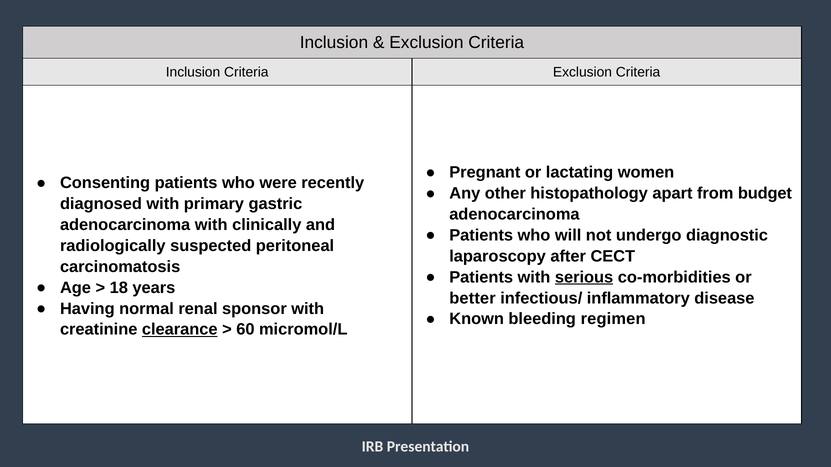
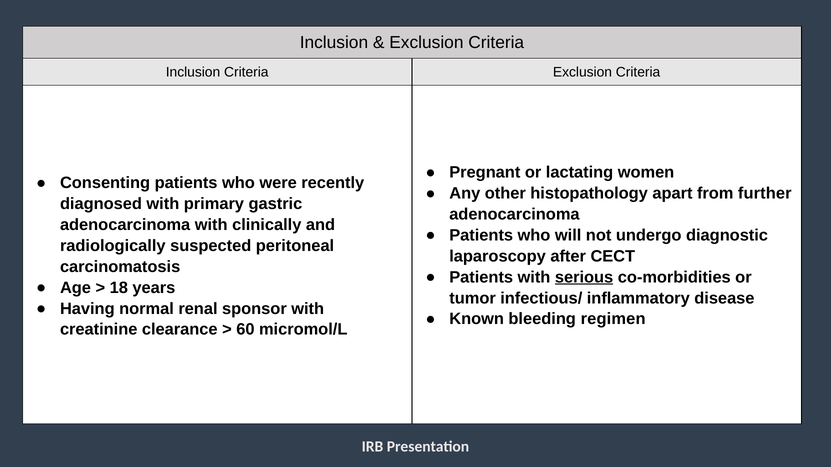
budget: budget -> further
better: better -> tumor
clearance underline: present -> none
